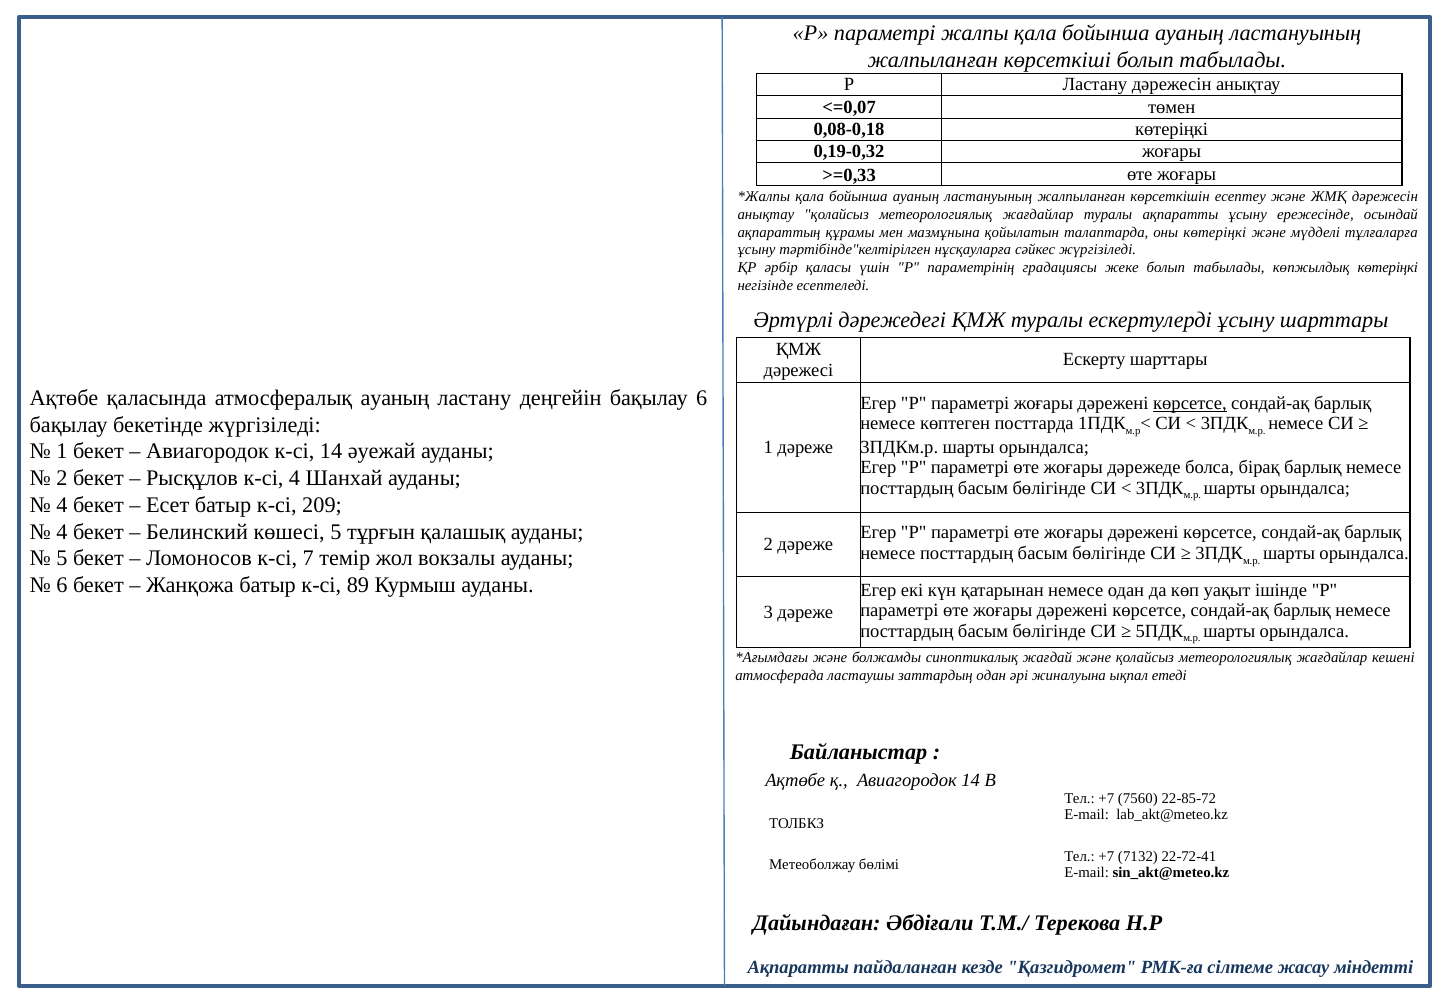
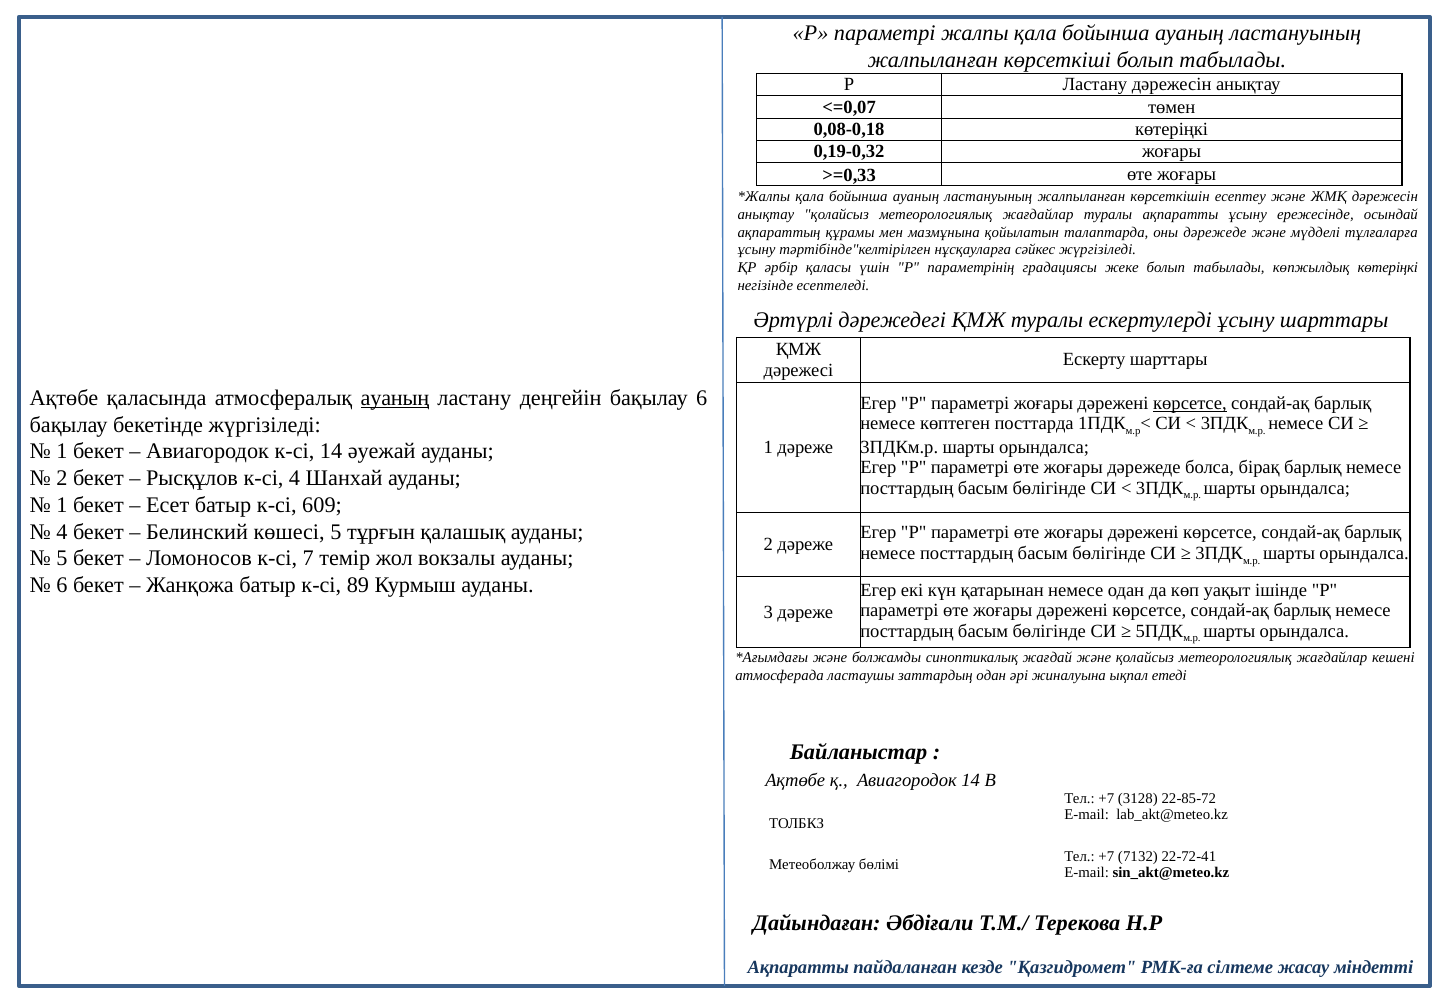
оны көтеріңкі: көтеріңкі -> дәрежеде
ауаның at (395, 398) underline: none -> present
4 at (62, 505): 4 -> 1
209: 209 -> 609
7560: 7560 -> 3128
